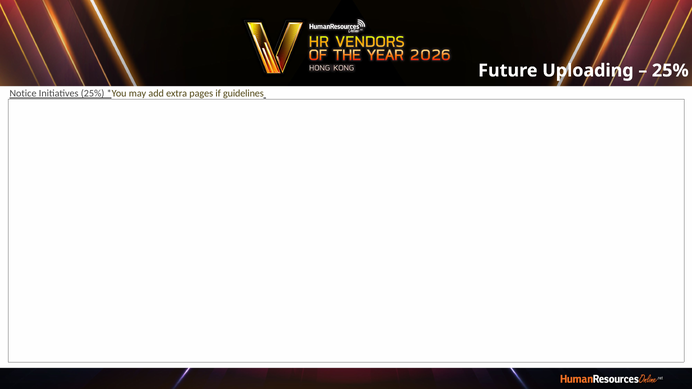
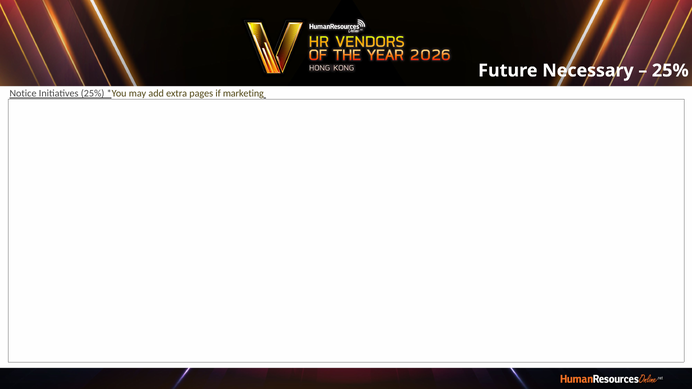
Uploading: Uploading -> Necessary
guidelines: guidelines -> marketing
